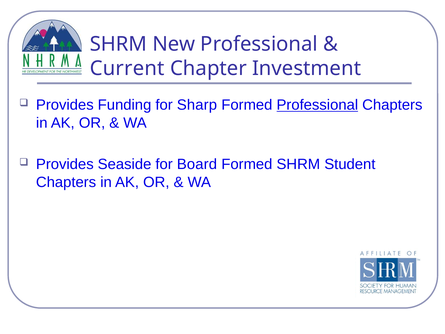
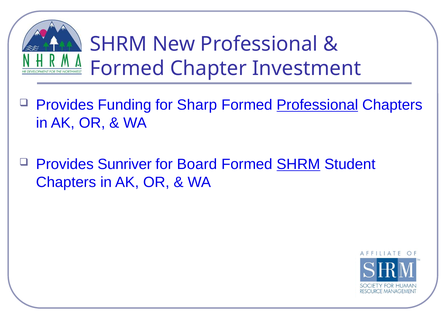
Current at (127, 69): Current -> Formed
Seaside: Seaside -> Sunriver
SHRM at (298, 164) underline: none -> present
